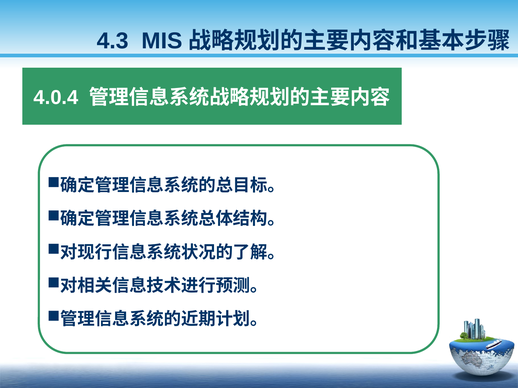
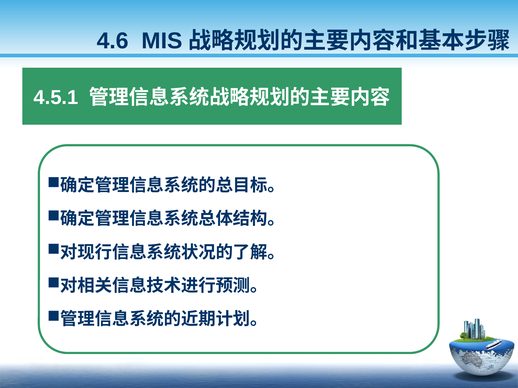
4.3: 4.3 -> 4.6
4.0.4: 4.0.4 -> 4.5.1
